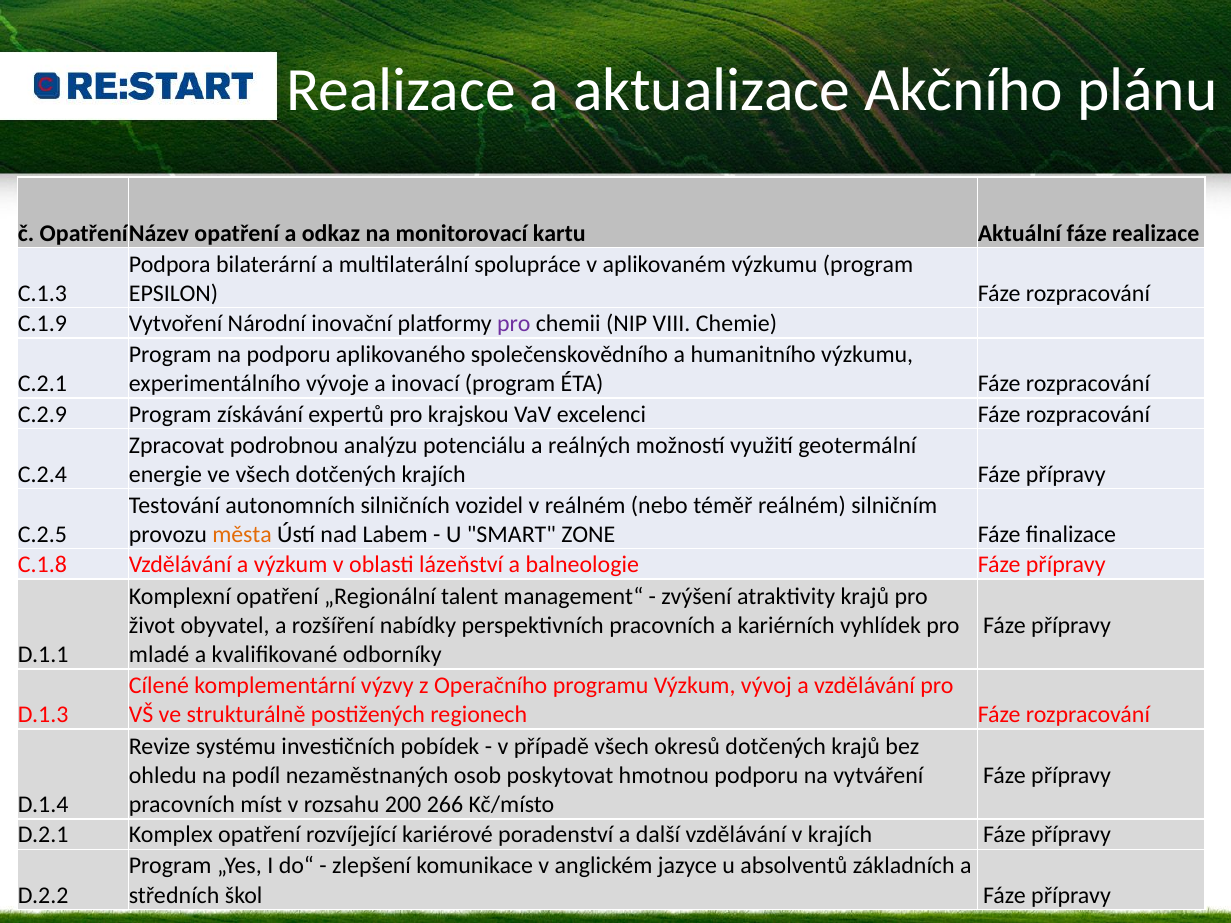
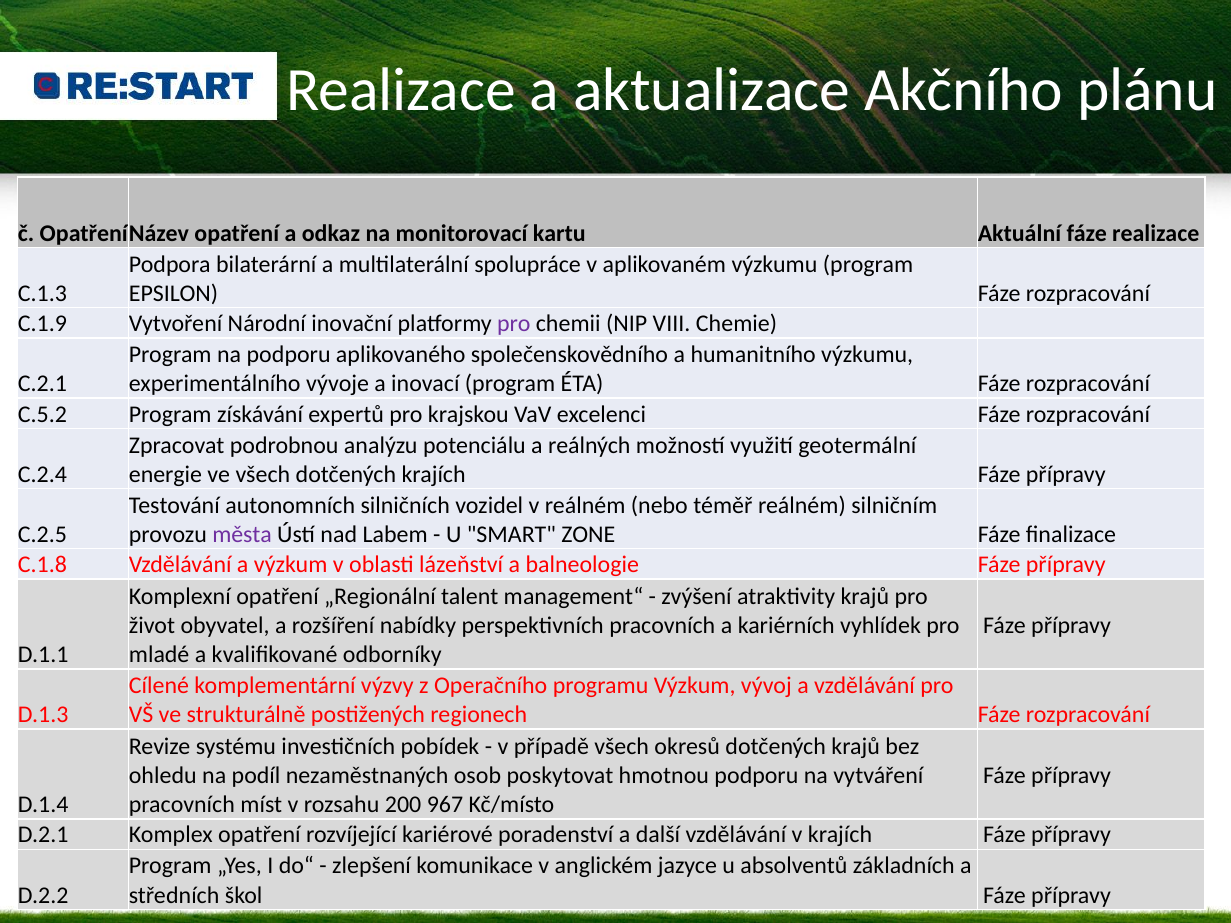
C.2.9: C.2.9 -> C.5.2
města colour: orange -> purple
266: 266 -> 967
